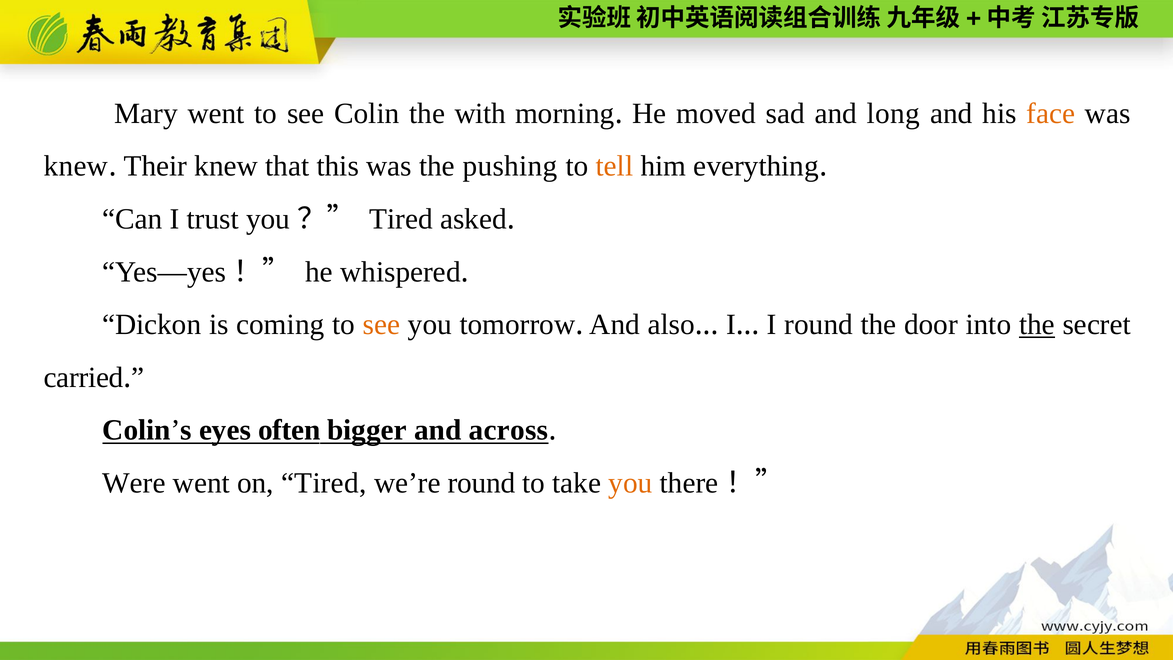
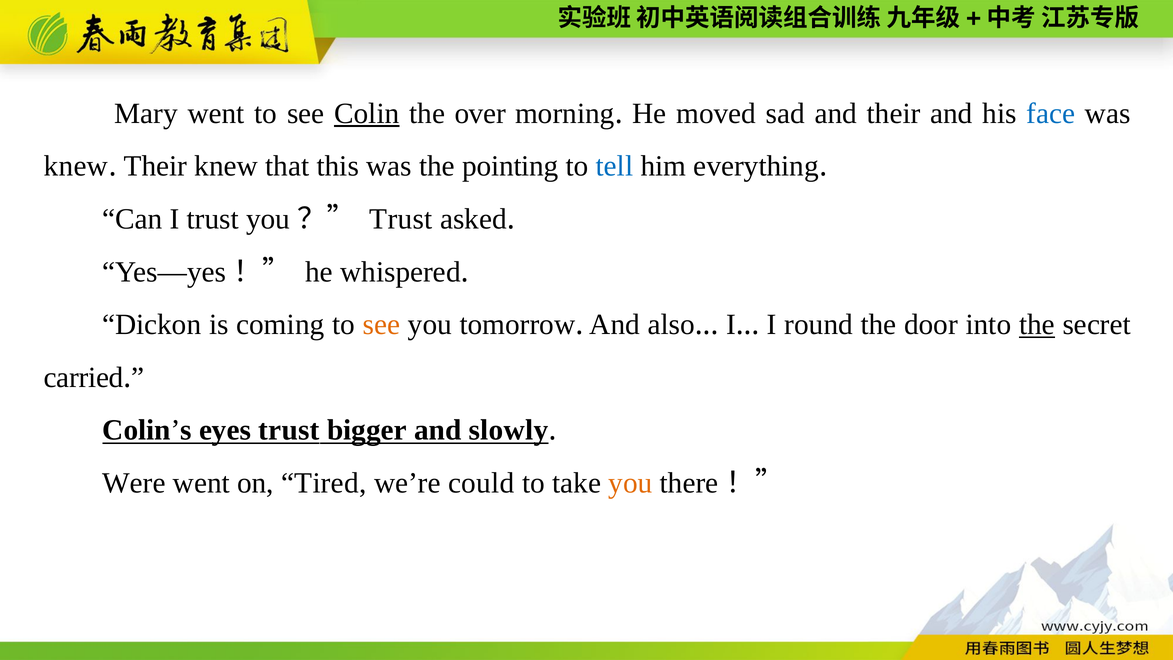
Colin underline: none -> present
with: with -> over
and long: long -> their
face colour: orange -> blue
pushing: pushing -> pointing
tell colour: orange -> blue
you？ Tired: Tired -> Trust
eyes often: often -> trust
across: across -> slowly
we’re round: round -> could
